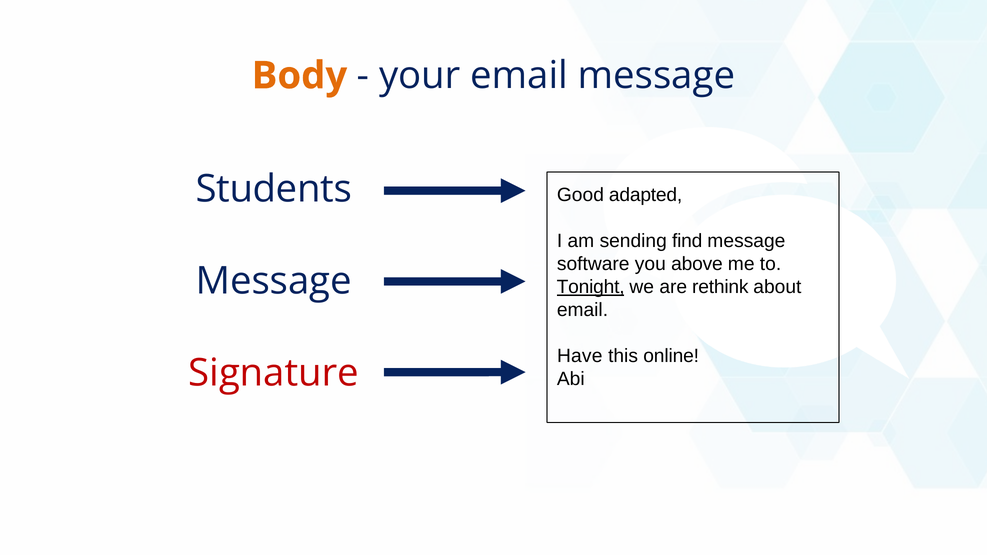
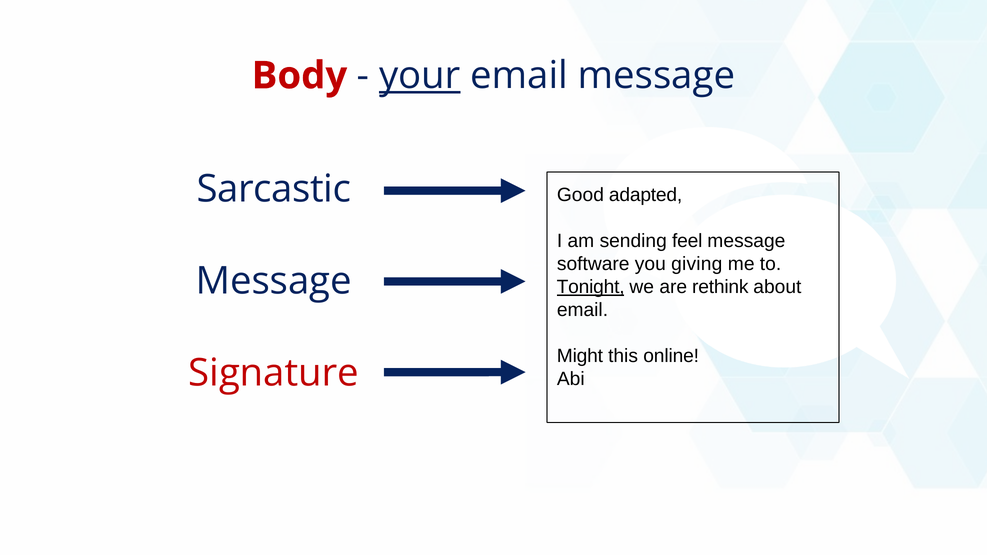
Body colour: orange -> red
your underline: none -> present
Students: Students -> Sarcastic
find: find -> feel
above: above -> giving
Have: Have -> Might
